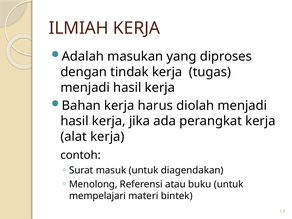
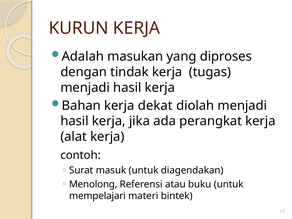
ILMIAH: ILMIAH -> KURUN
harus: harus -> dekat
